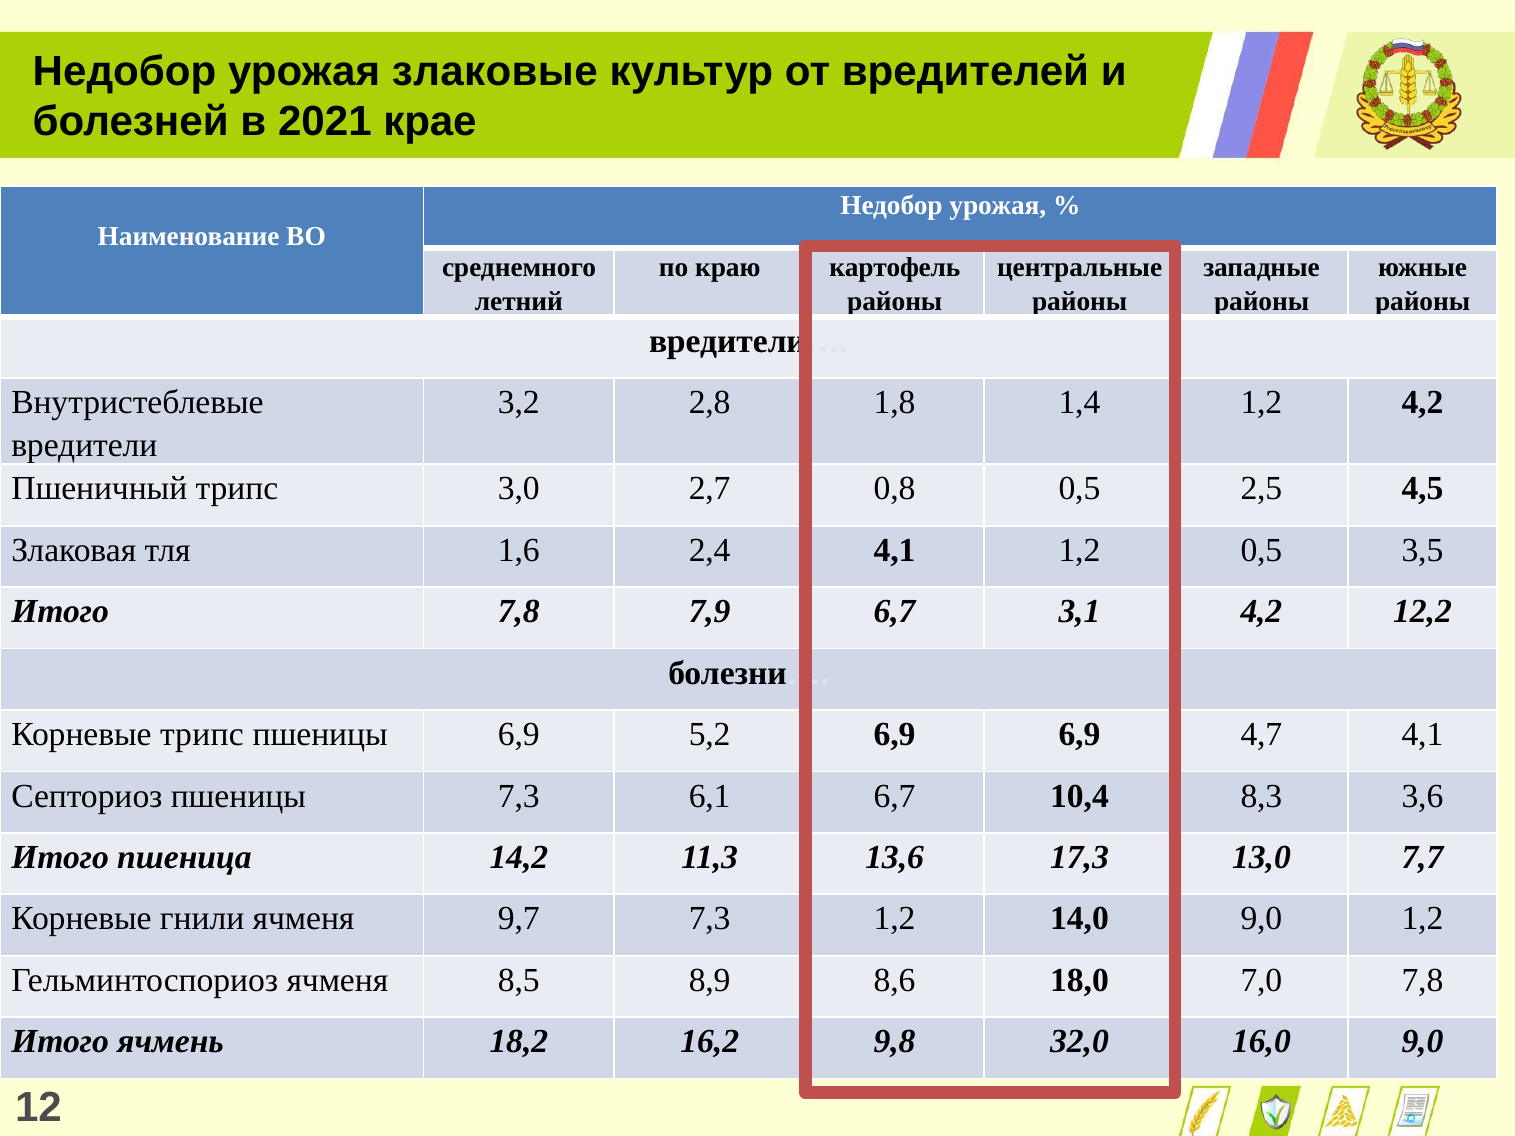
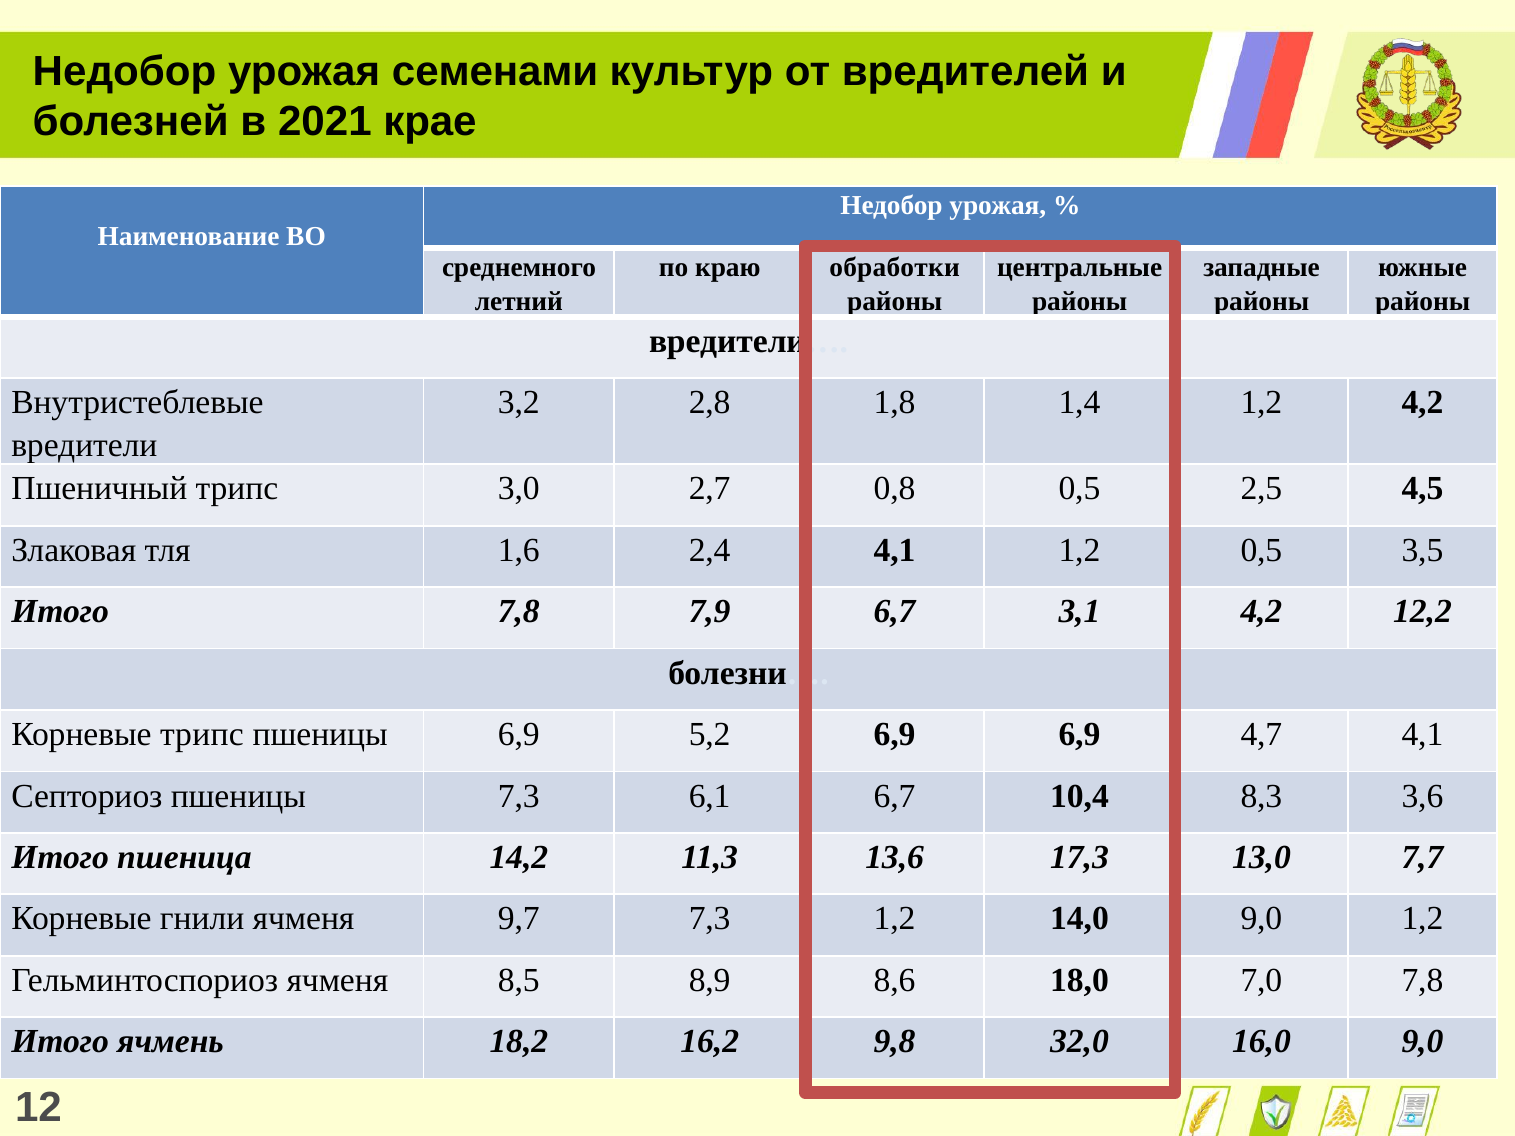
злаковые: злаковые -> семенами
картофель: картофель -> обработки
